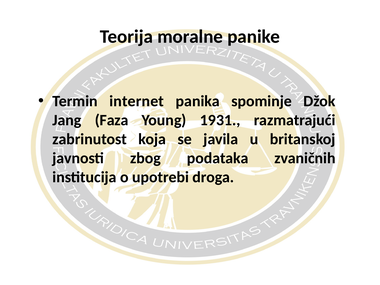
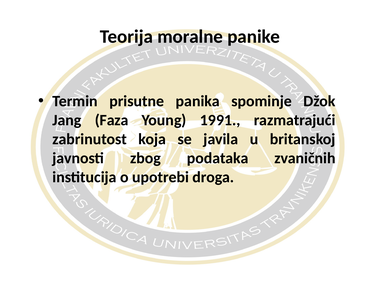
internet: internet -> prisutne
1931: 1931 -> 1991
